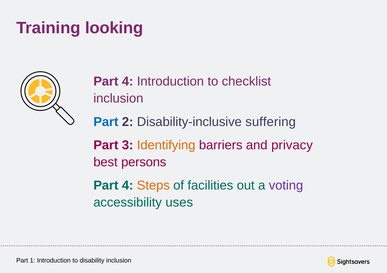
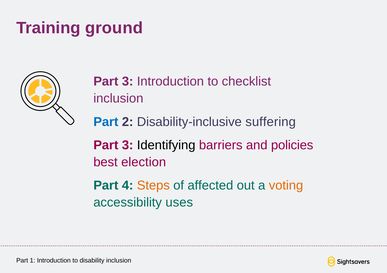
looking: looking -> ground
4 at (128, 82): 4 -> 3
Identifying colour: orange -> black
privacy: privacy -> policies
persons: persons -> election
facilities: facilities -> affected
voting colour: purple -> orange
